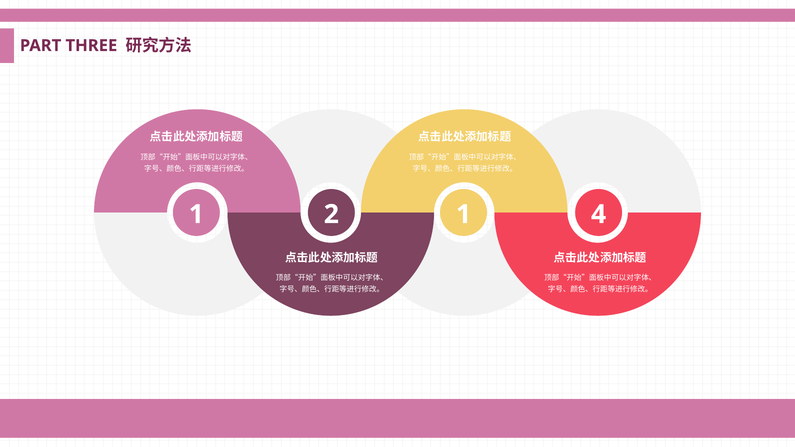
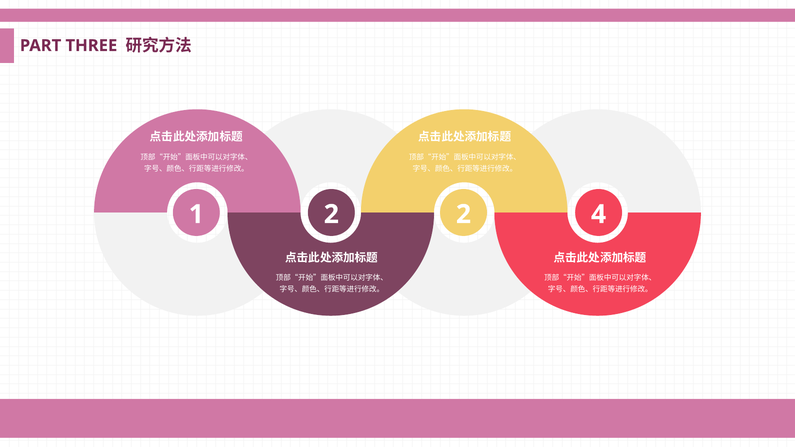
2 1: 1 -> 2
